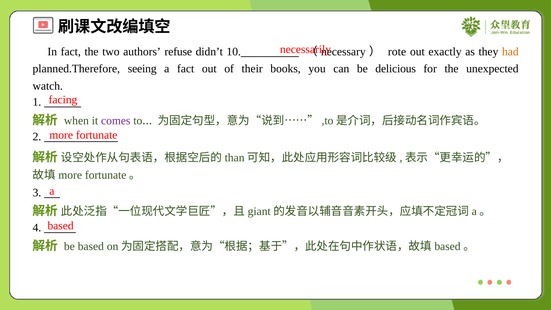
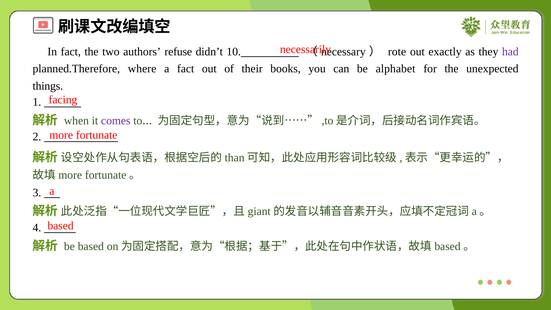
had colour: orange -> purple
seeing: seeing -> where
delicious: delicious -> alphabet
watch: watch -> things
